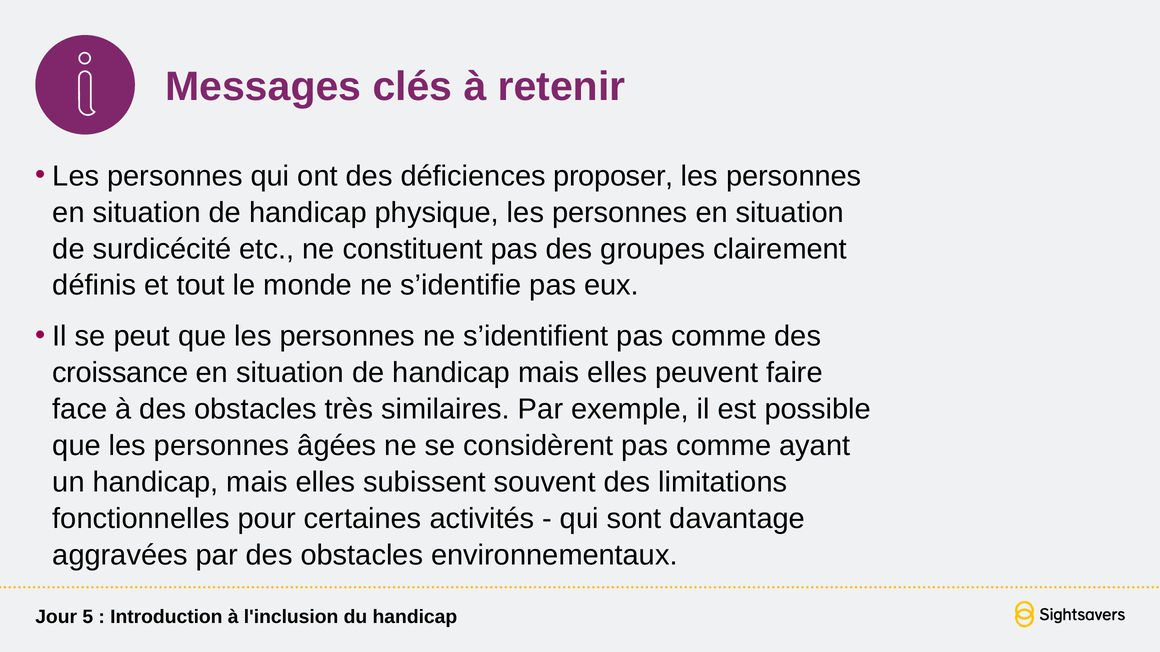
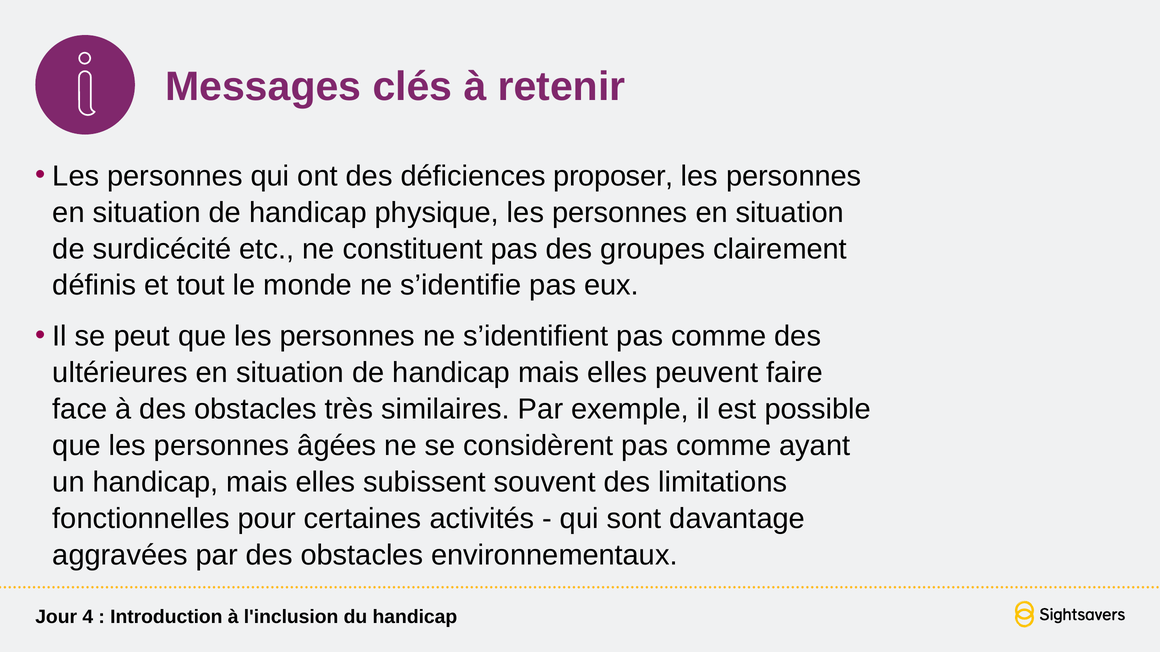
croissance: croissance -> ultérieures
5: 5 -> 4
